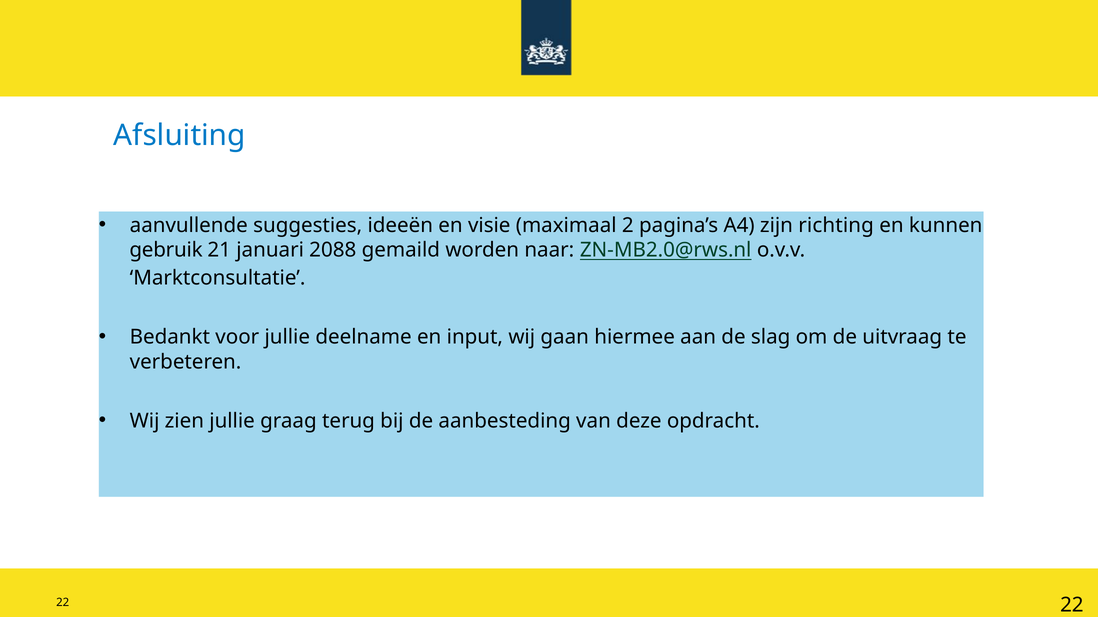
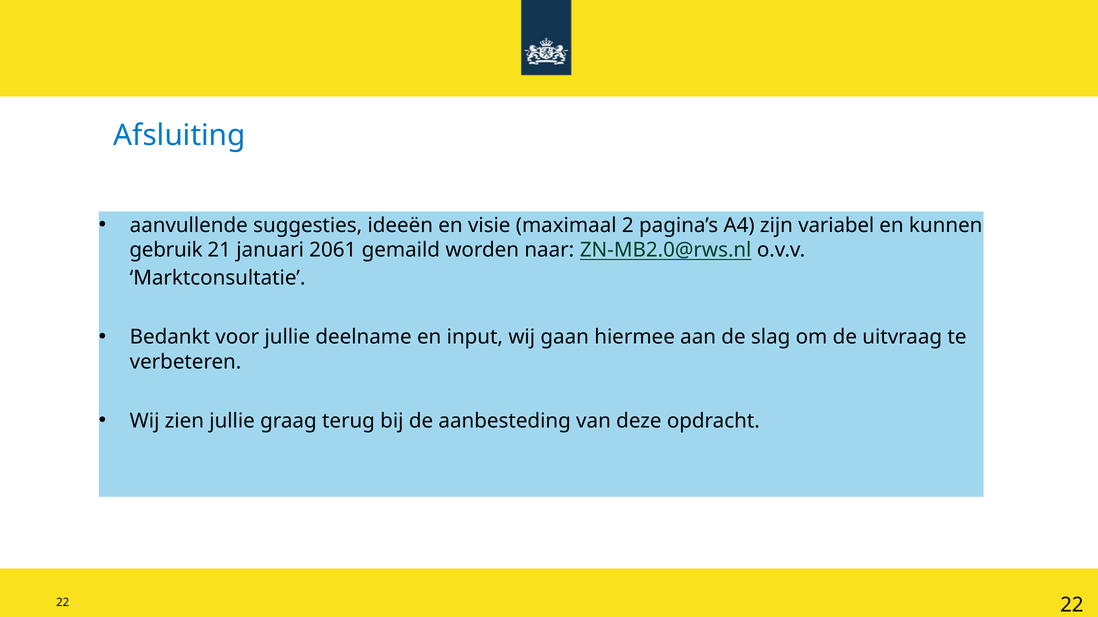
richting: richting -> variabel
2088: 2088 -> 2061
